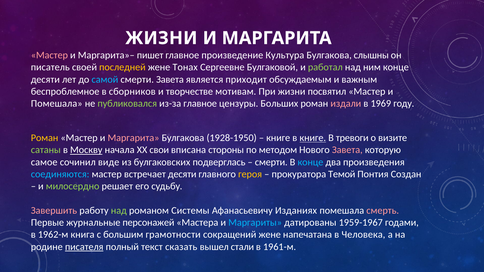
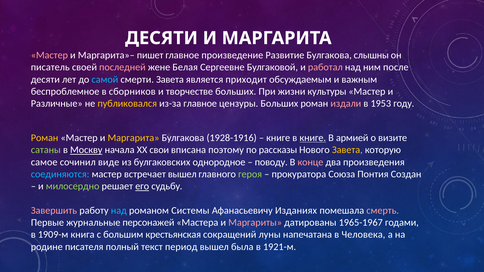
ЖИЗНИ at (161, 38): ЖИЗНИ -> ДЕСЯТИ
Культура: Культура -> Развитие
последней colour: yellow -> pink
Тонах: Тонах -> Белая
работал colour: light green -> pink
ним конце: конце -> после
творчестве мотивам: мотивам -> больших
посвятил: посвятил -> культуры
Помешала at (57, 104): Помешала -> Различные
публиковался colour: light green -> yellow
1969: 1969 -> 1953
Маргарита at (133, 138) colour: pink -> yellow
1928-1950: 1928-1950 -> 1928-1916
тревоги: тревоги -> армией
стороны: стороны -> поэтому
методом: методом -> рассказы
Завета at (347, 150) colour: pink -> yellow
подверглась: подверглась -> однородное
смерти at (271, 162): смерти -> поводу
конце at (310, 162) colour: light blue -> pink
встречает десяти: десяти -> вышел
героя colour: yellow -> light green
Темой: Темой -> Союза
его underline: none -> present
над at (119, 211) colour: light green -> light blue
Маргариты colour: light blue -> pink
1959-1967: 1959-1967 -> 1965-1967
1962-м: 1962-м -> 1909-м
грамотности: грамотности -> крестьянская
сокращений жене: жене -> луны
писателя underline: present -> none
сказать: сказать -> период
стали: стали -> была
1961-м: 1961-м -> 1921-м
